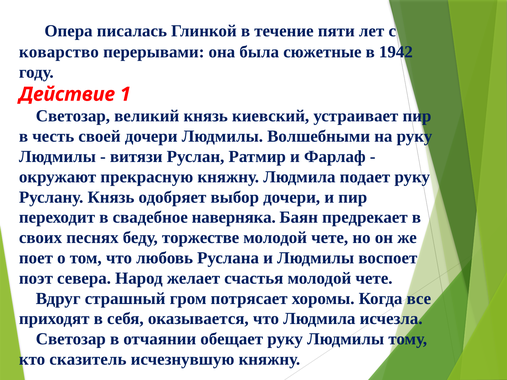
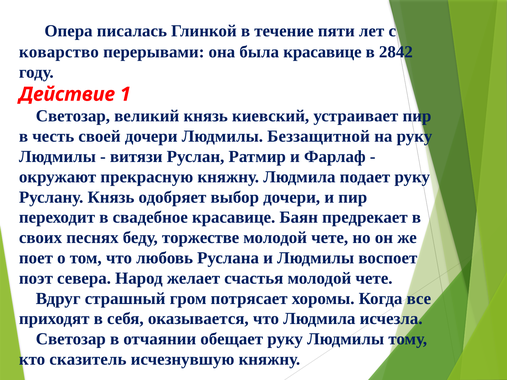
была сюжетные: сюжетные -> красавице
1942: 1942 -> 2842
Волшебными: Волшебными -> Беззащитной
свадебное наверняка: наверняка -> красавице
